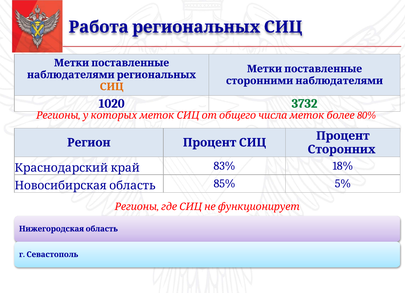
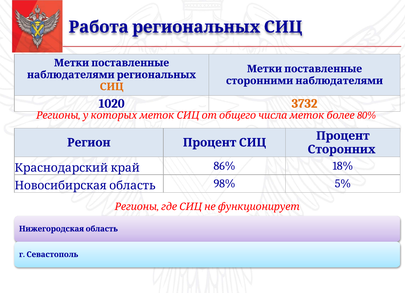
3732 colour: green -> orange
83%: 83% -> 86%
85%: 85% -> 98%
